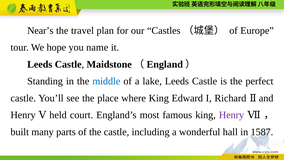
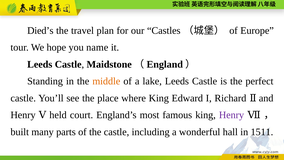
Near’s: Near’s -> Died’s
middle colour: blue -> orange
1587: 1587 -> 1511
